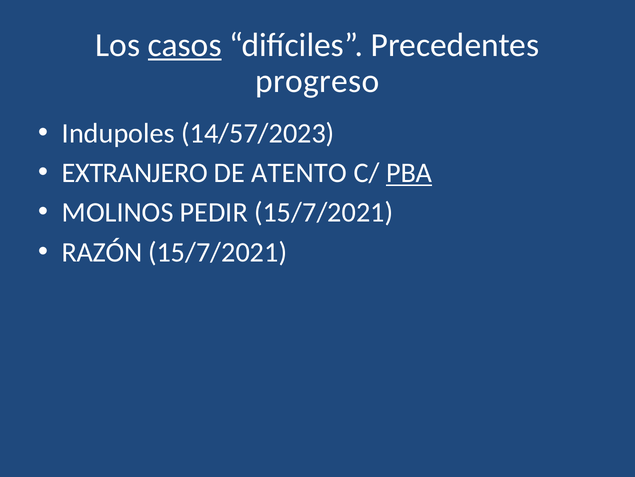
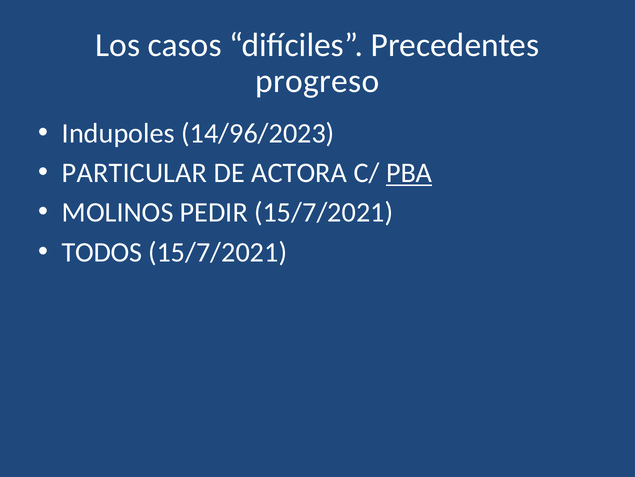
casos underline: present -> none
14/57/2023: 14/57/2023 -> 14/96/2023
EXTRANJERO: EXTRANJERO -> PARTICULAR
ATENTO: ATENTO -> ACTORA
RAZÓN: RAZÓN -> TODOS
